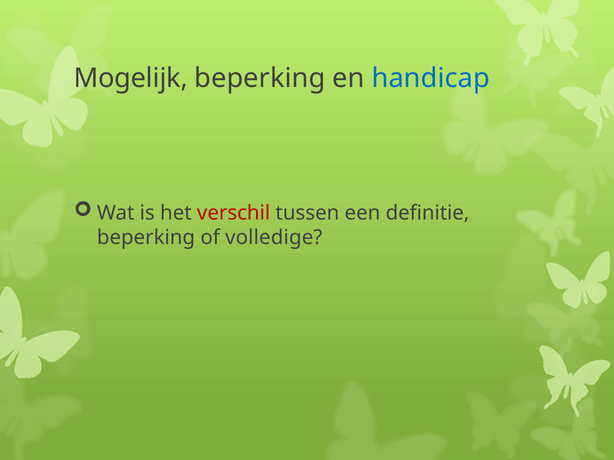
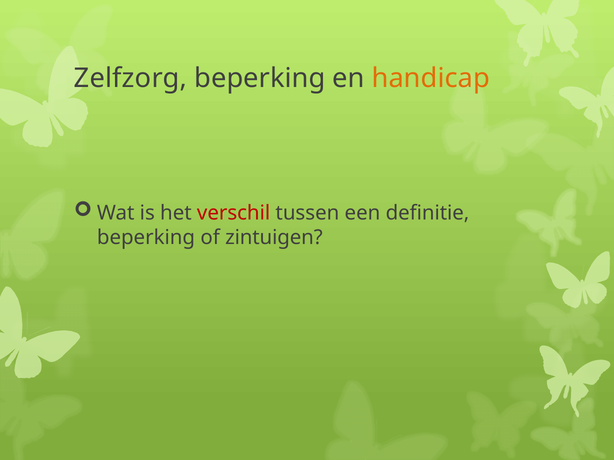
Mogelijk: Mogelijk -> Zelfzorg
handicap colour: blue -> orange
volledige: volledige -> zintuigen
